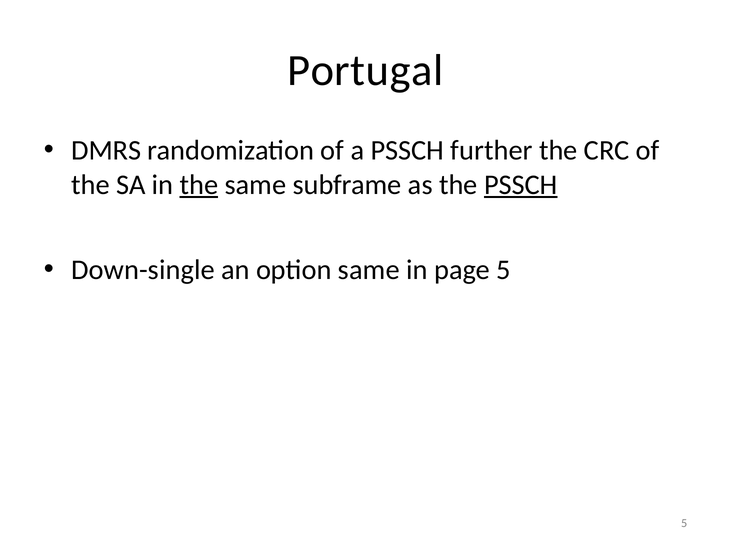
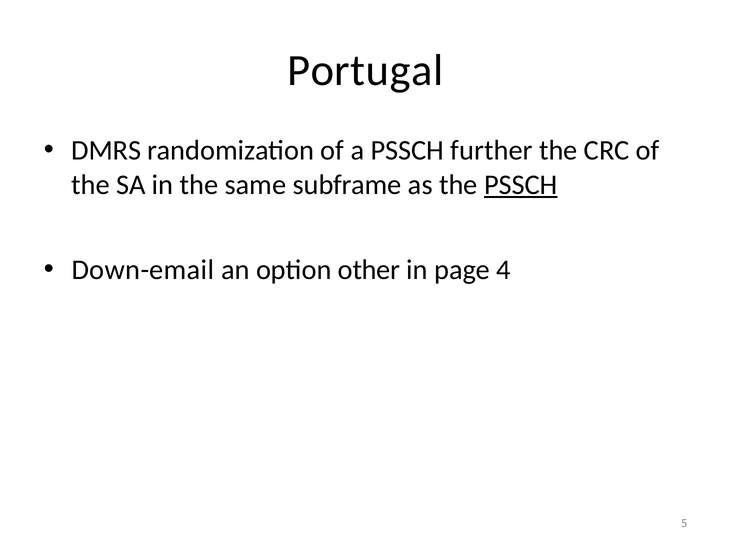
the at (199, 185) underline: present -> none
Down-single: Down-single -> Down-email
option same: same -> other
page 5: 5 -> 4
